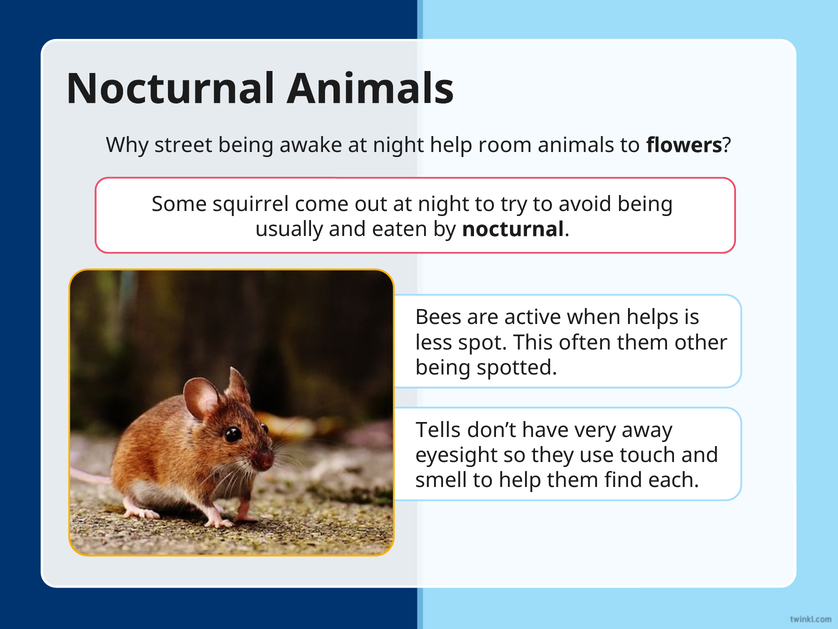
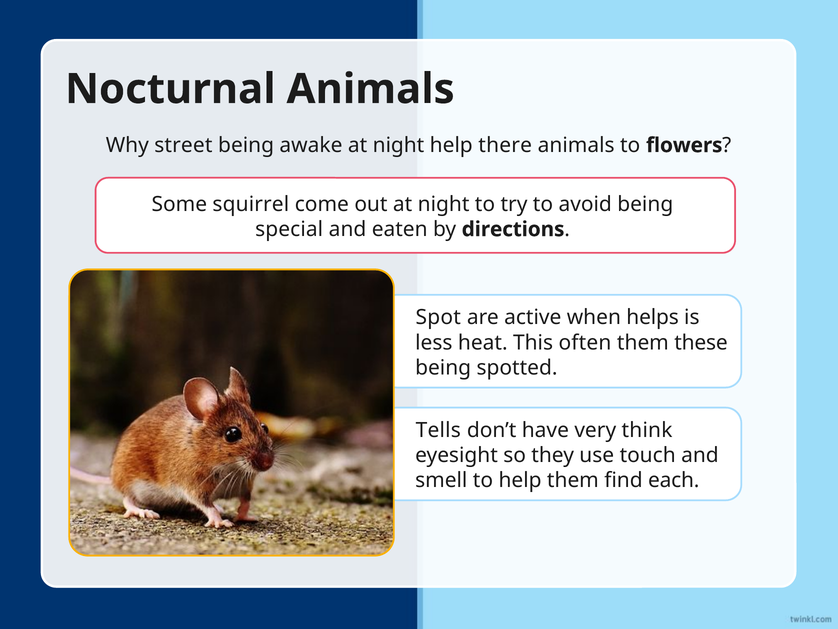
room: room -> there
usually: usually -> special
by nocturnal: nocturnal -> directions
Bees: Bees -> Spot
spot: spot -> heat
other: other -> these
away: away -> think
